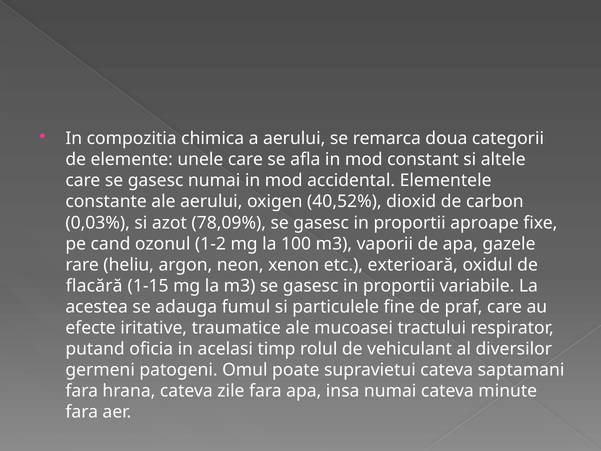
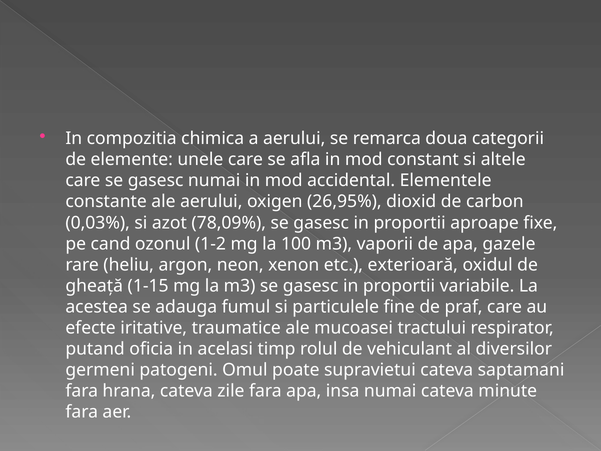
40,52%: 40,52% -> 26,95%
flacără: flacără -> gheață
